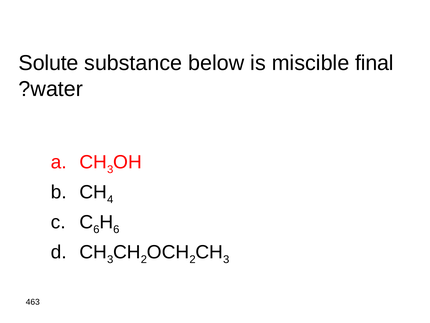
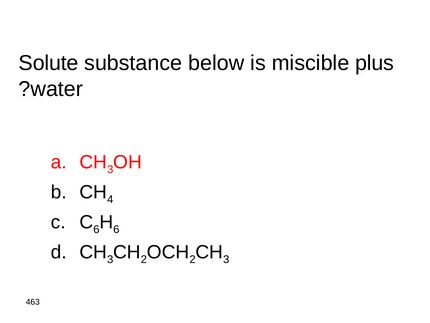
final: final -> plus
